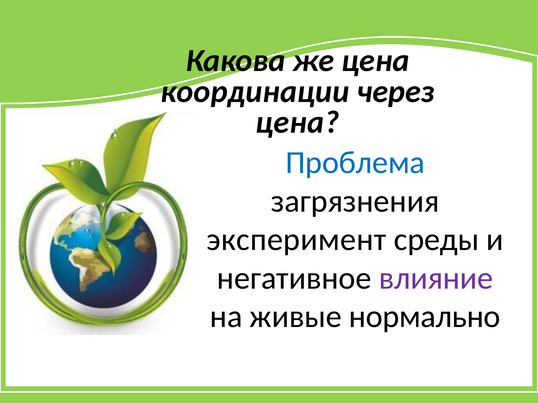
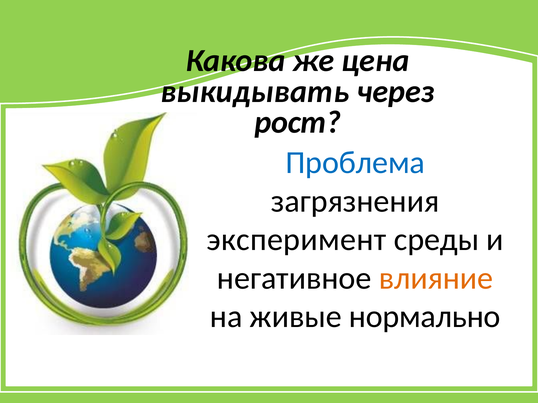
координации: координации -> выкидывать
цена at (297, 122): цена -> рост
влияние colour: purple -> orange
